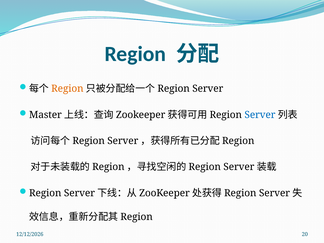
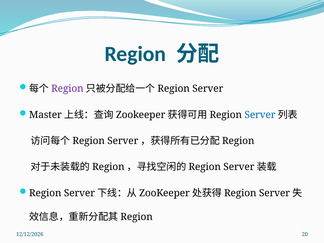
Region at (67, 89) colour: orange -> purple
